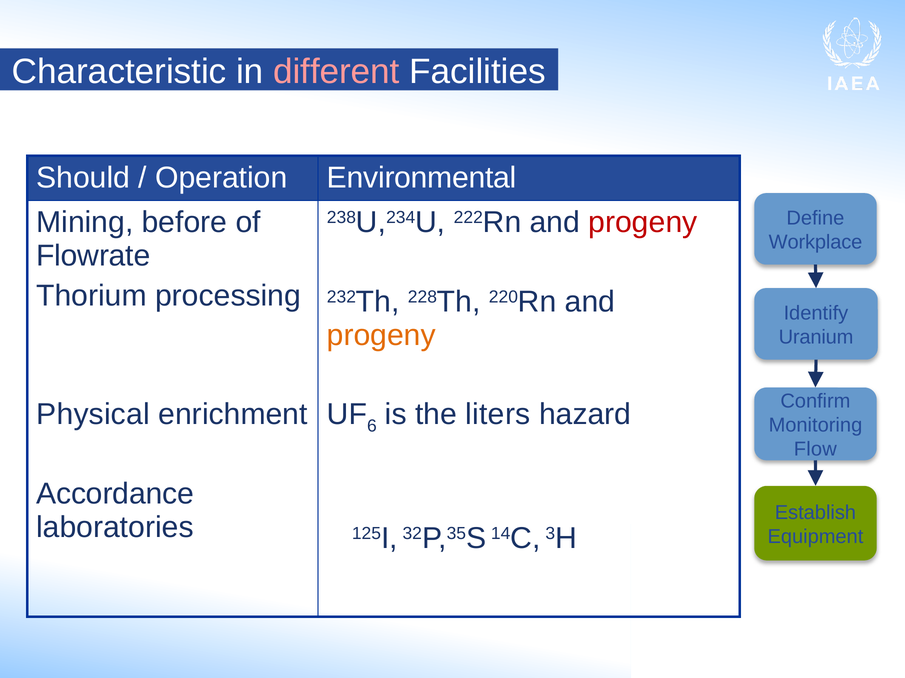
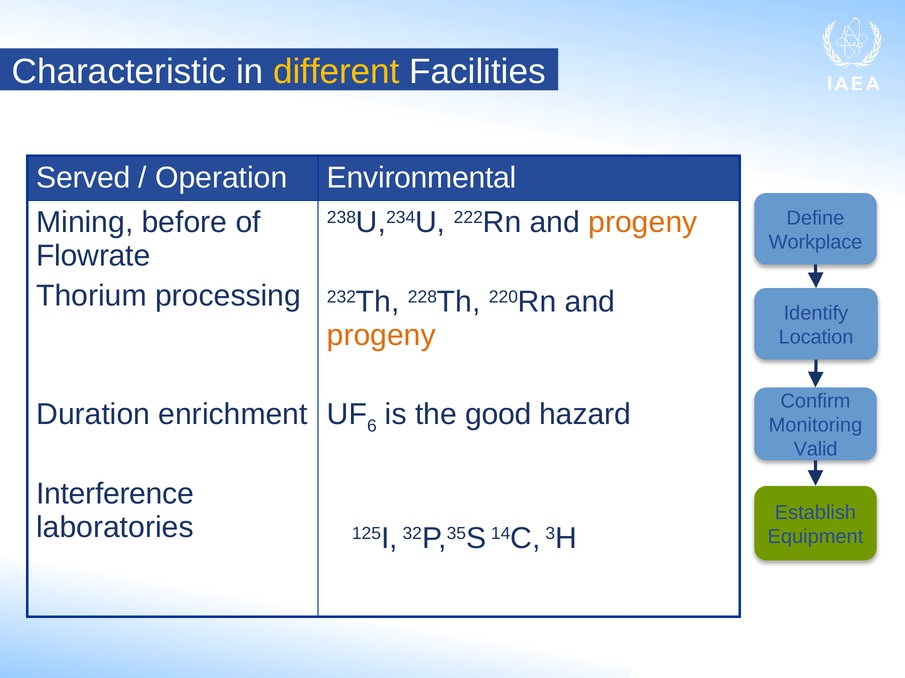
different colour: pink -> yellow
Should: Should -> Served
progeny at (643, 223) colour: red -> orange
Uranium: Uranium -> Location
Physical: Physical -> Duration
liters: liters -> good
Flow: Flow -> Valid
Accordance: Accordance -> Interference
